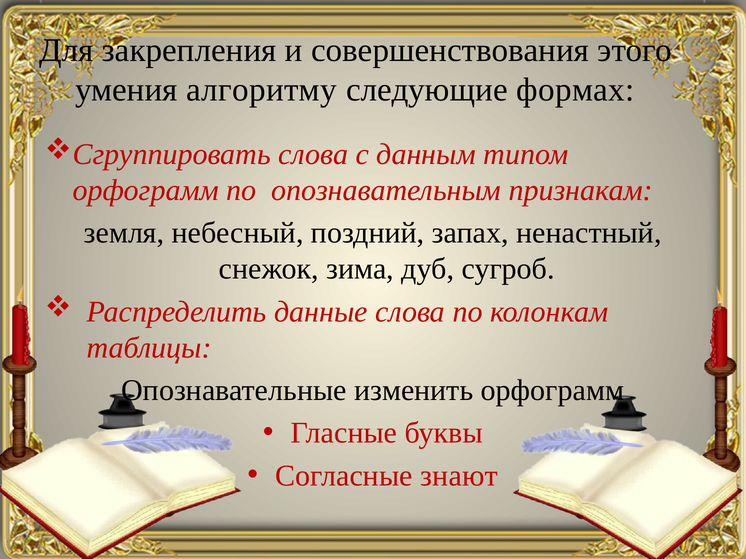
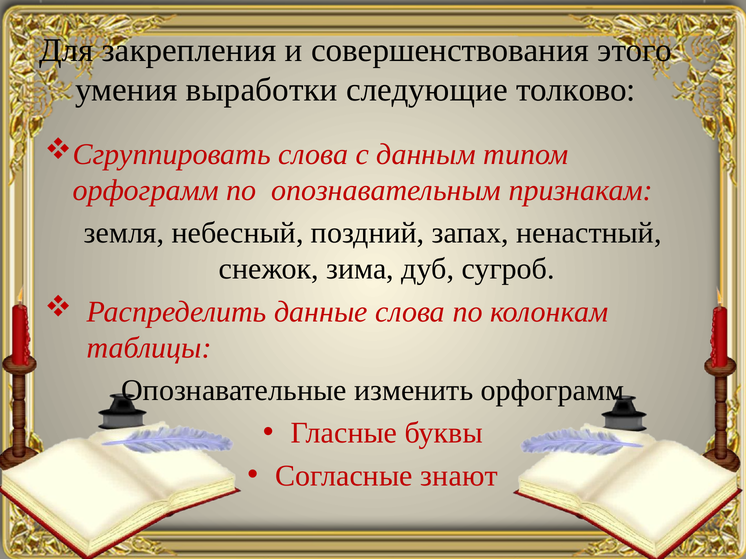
алгоритму: алгоритму -> выработки
формах: формах -> толково
